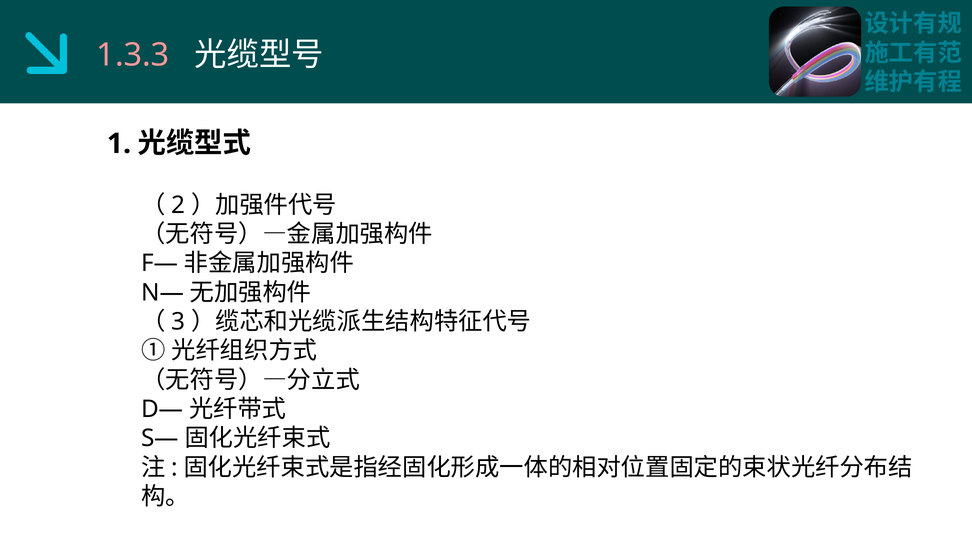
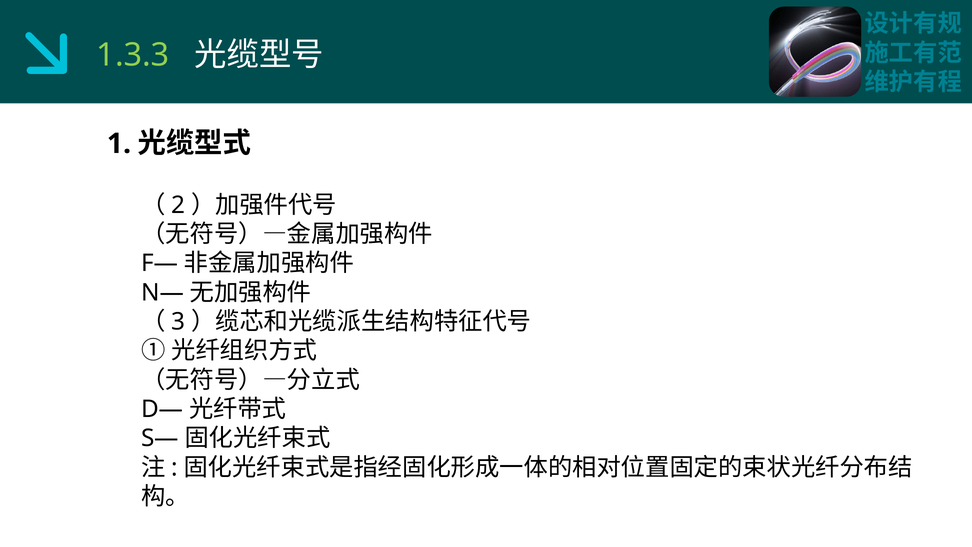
1.3.3 colour: pink -> light green
